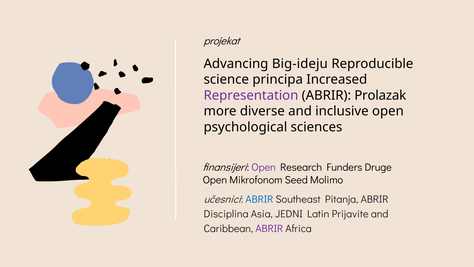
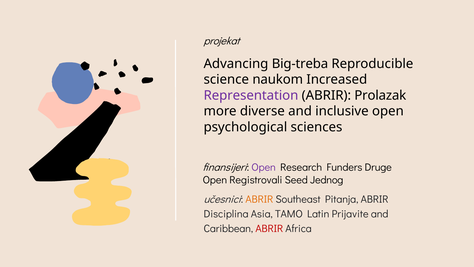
Big-ideju: Big-ideju -> Big-treba
principa: principa -> naukom
Mikrofonom: Mikrofonom -> Registrovali
Molimo: Molimo -> Jednog
ABRIR at (259, 199) colour: blue -> orange
JEDNI: JEDNI -> TAMO
ABRIR at (269, 228) colour: purple -> red
